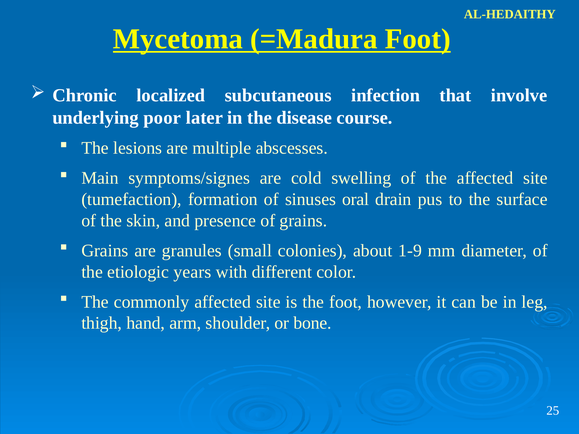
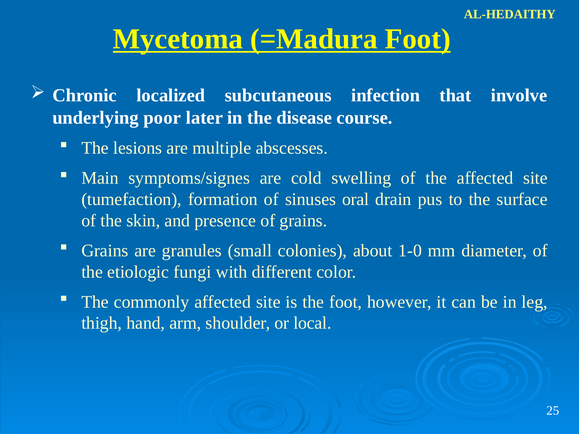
1-9: 1-9 -> 1-0
years: years -> fungi
bone: bone -> local
